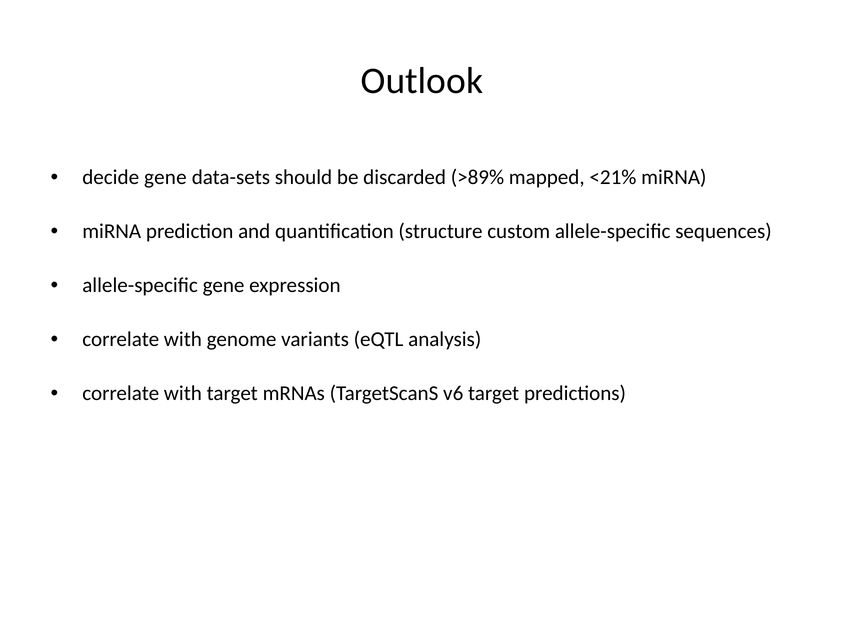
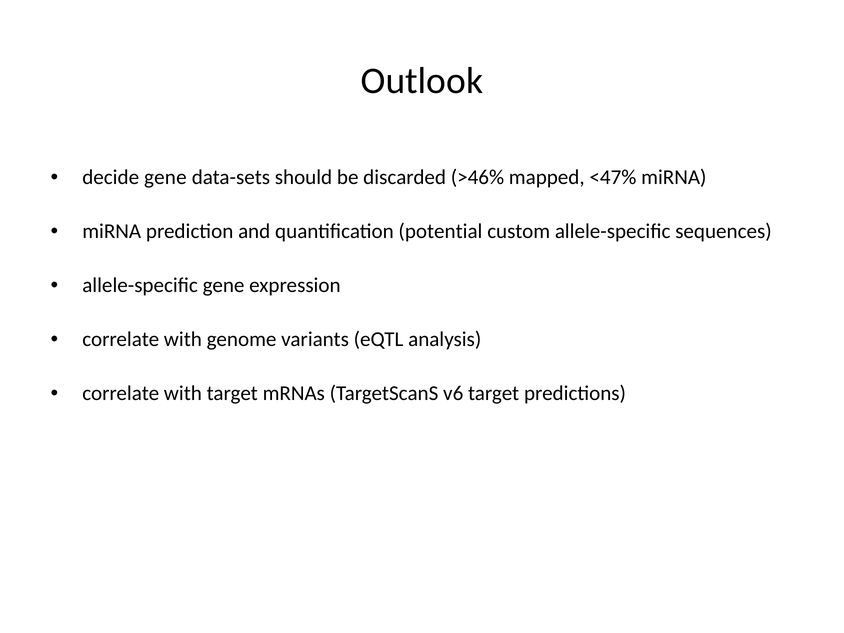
>89%: >89% -> >46%
<21%: <21% -> <47%
structure: structure -> potential
